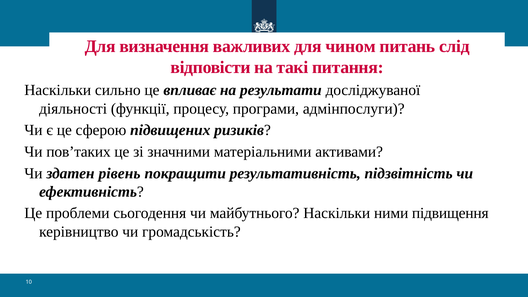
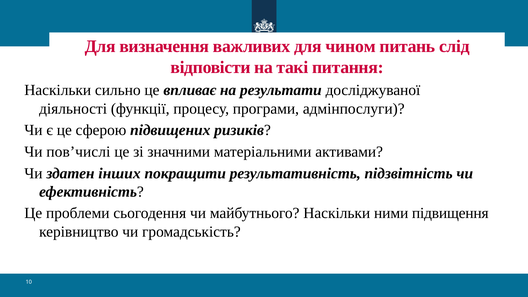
пов’таких: пов’таких -> пов’числі
рівень: рівень -> інших
